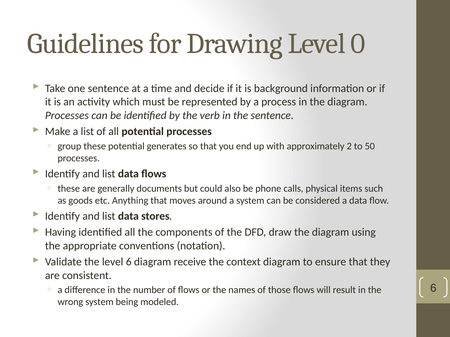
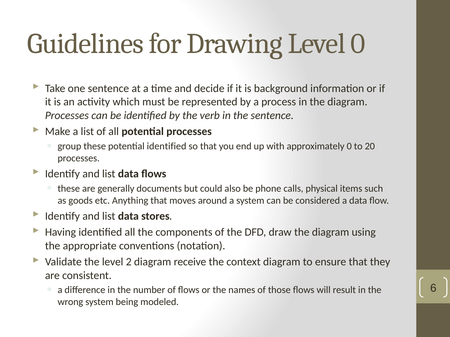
potential generates: generates -> identified
approximately 2: 2 -> 0
50: 50 -> 20
level 6: 6 -> 2
